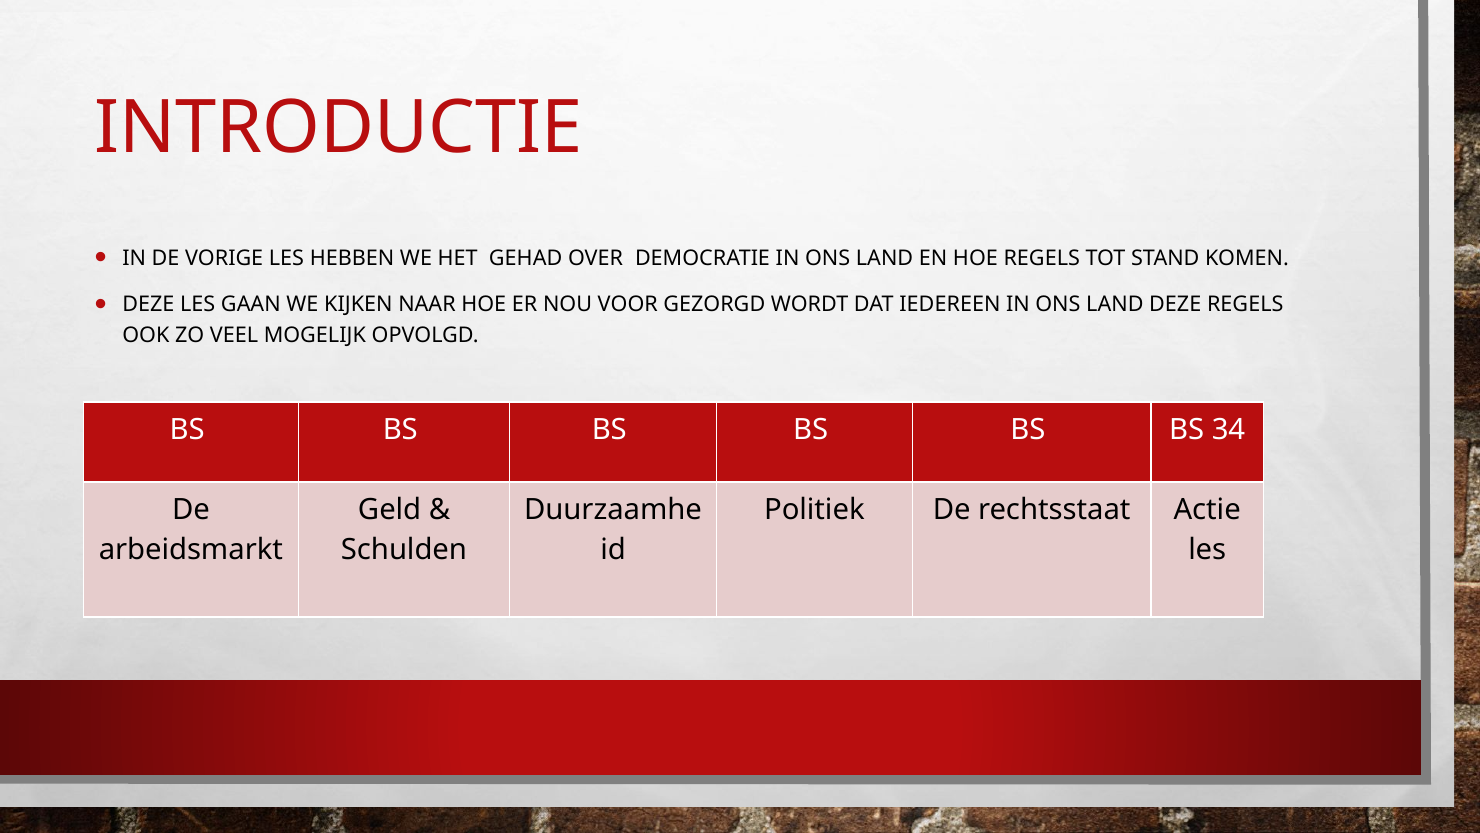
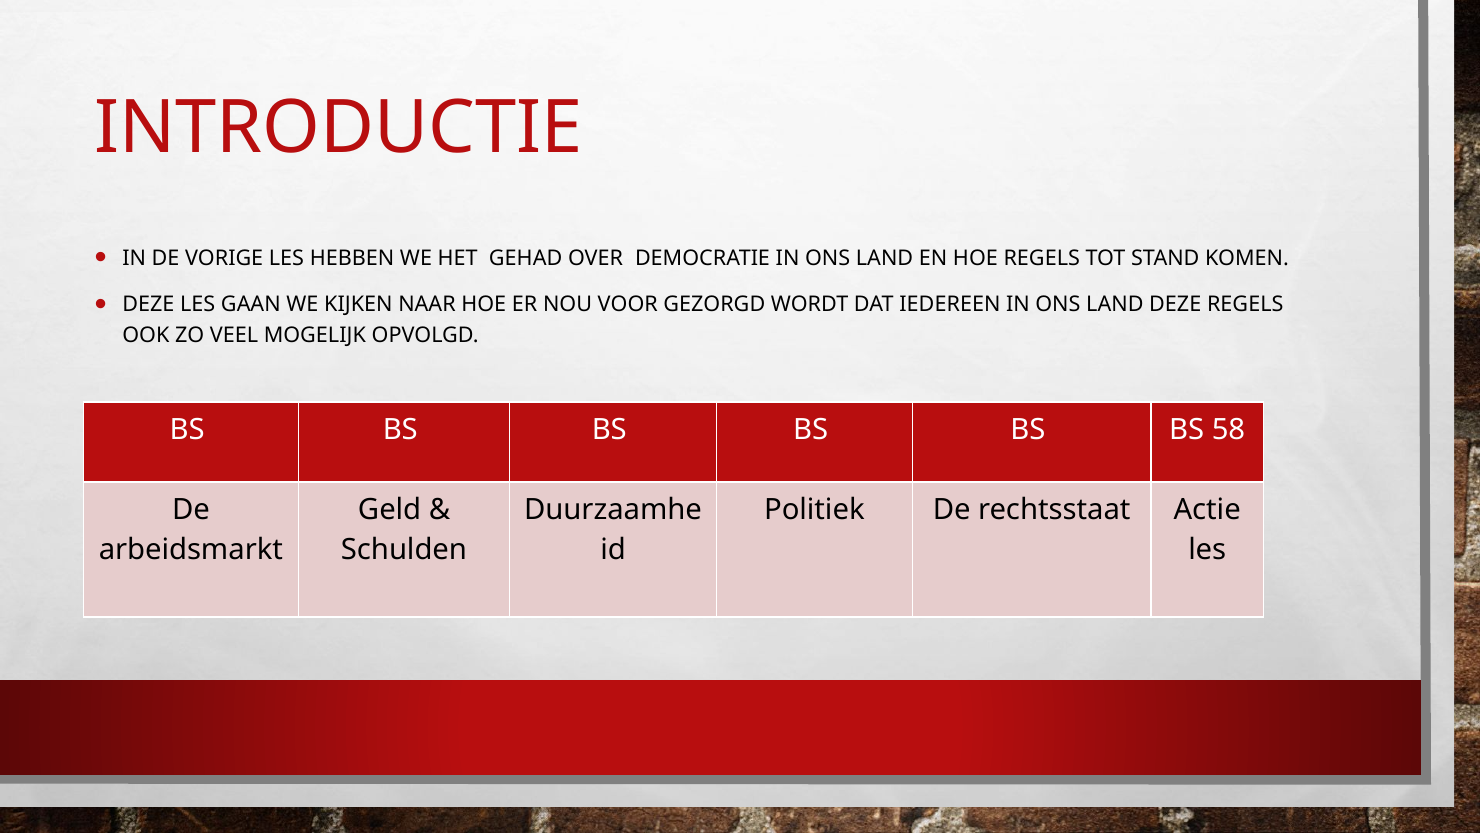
34: 34 -> 58
